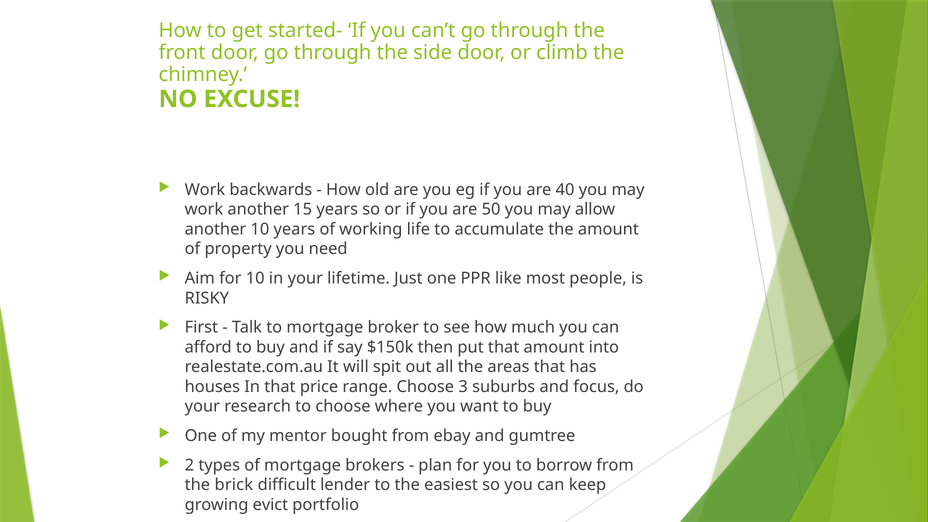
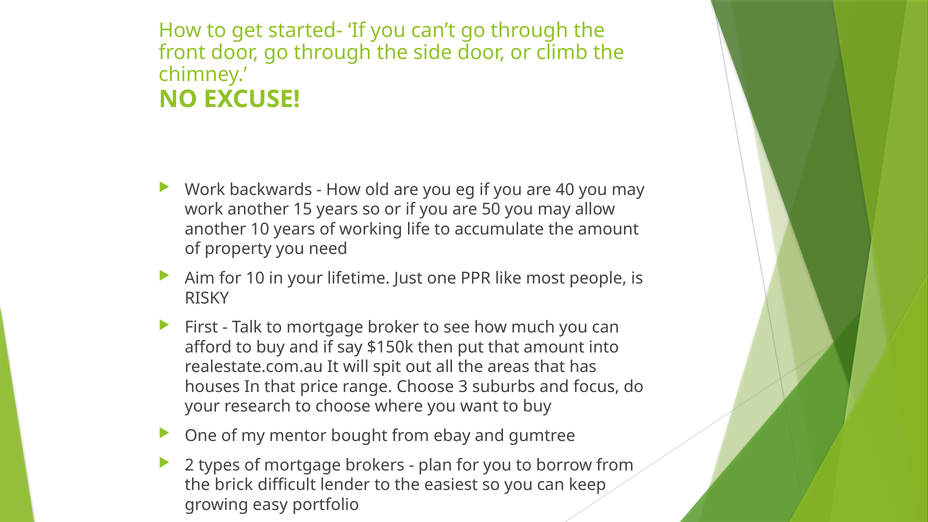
evict: evict -> easy
